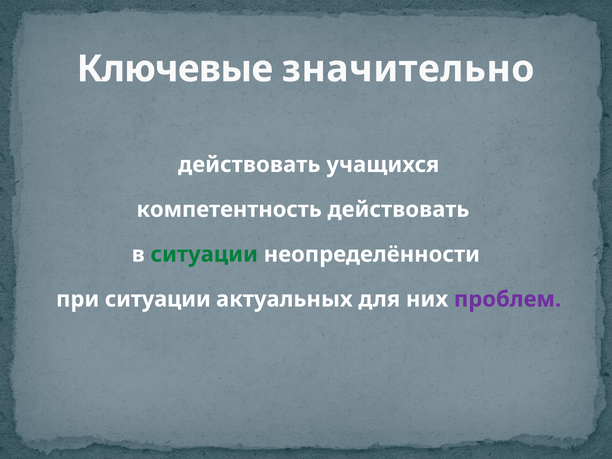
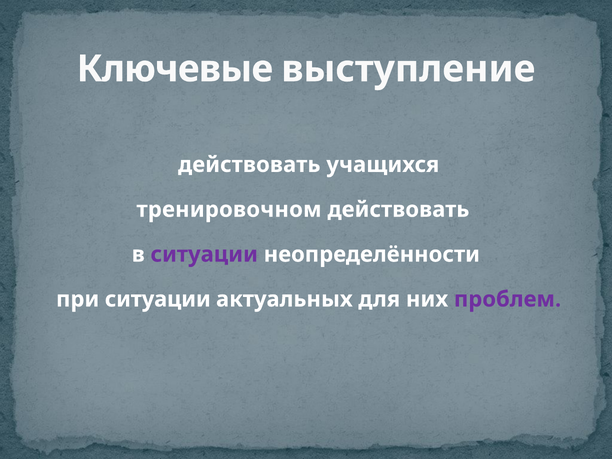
значительно: значительно -> выступление
компетентность: компетентность -> тренировочном
ситуации at (204, 254) colour: green -> purple
